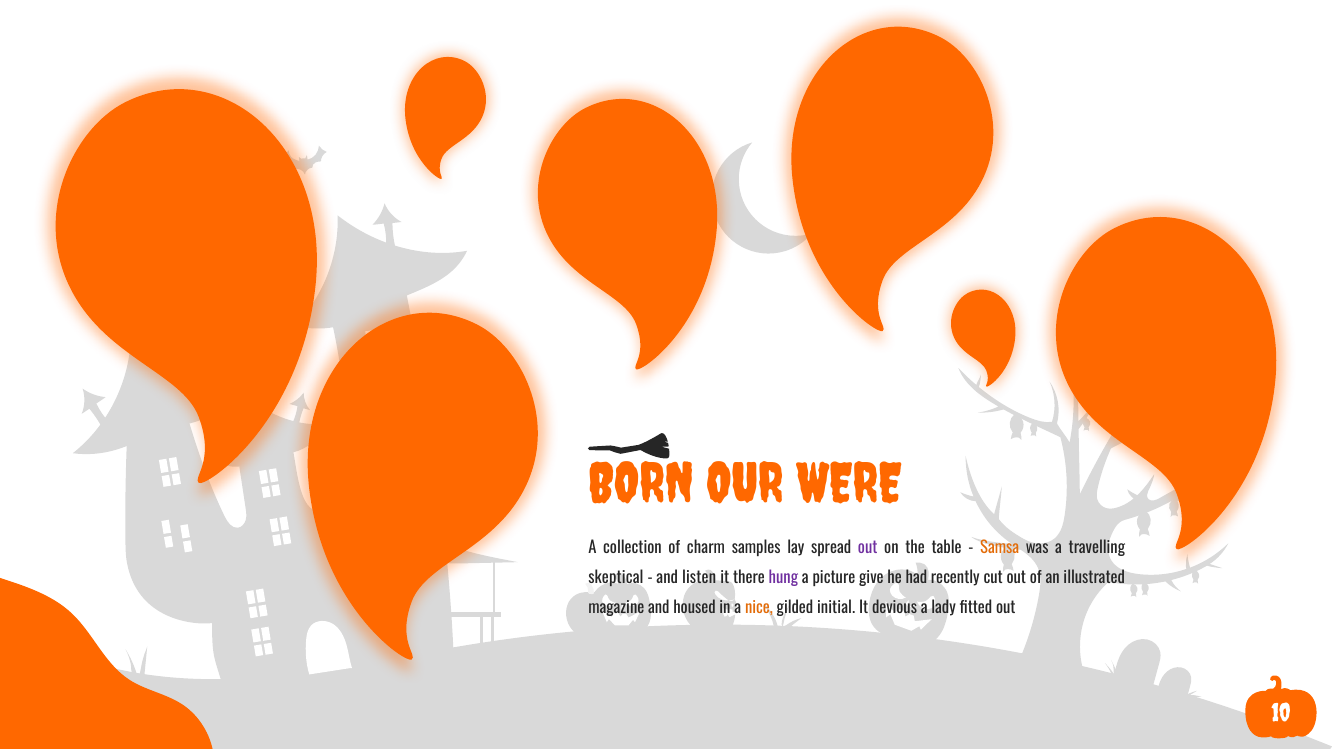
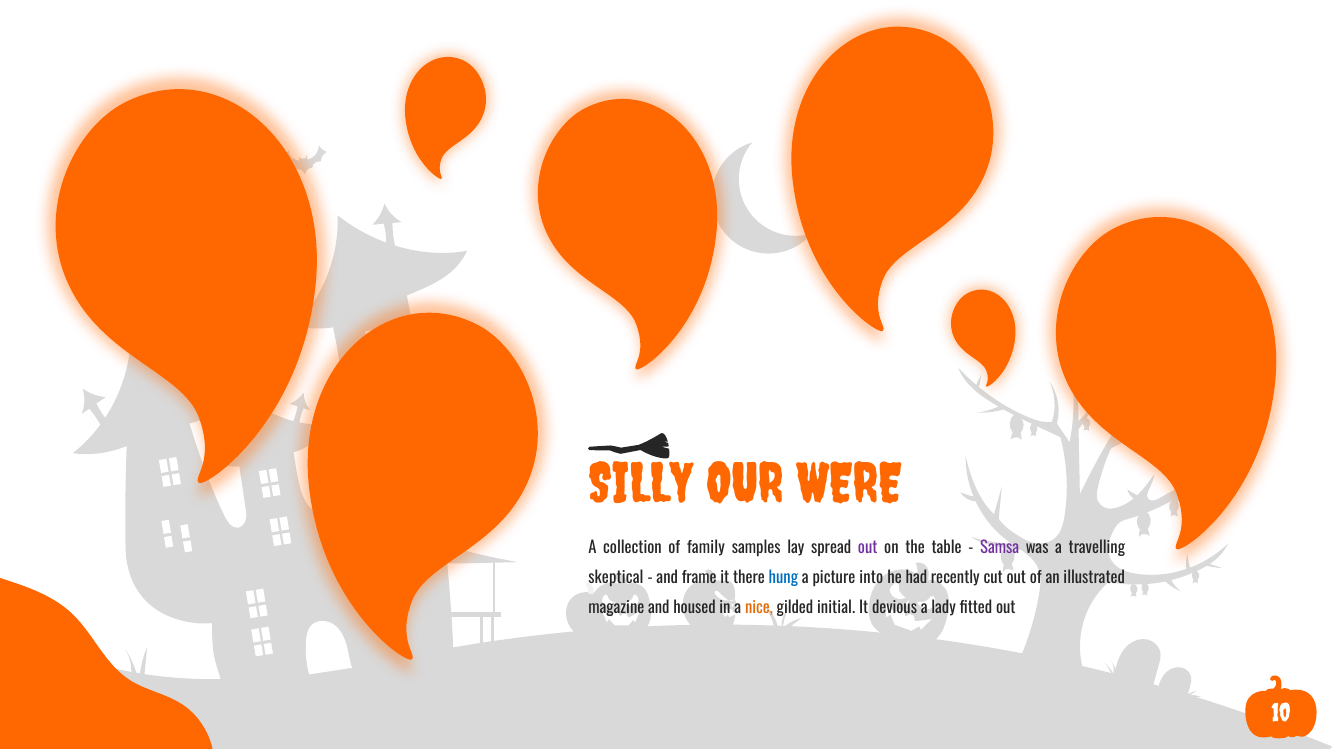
BORN: BORN -> SILLY
charm: charm -> family
Samsa colour: orange -> purple
listen: listen -> frame
hung colour: purple -> blue
give: give -> into
